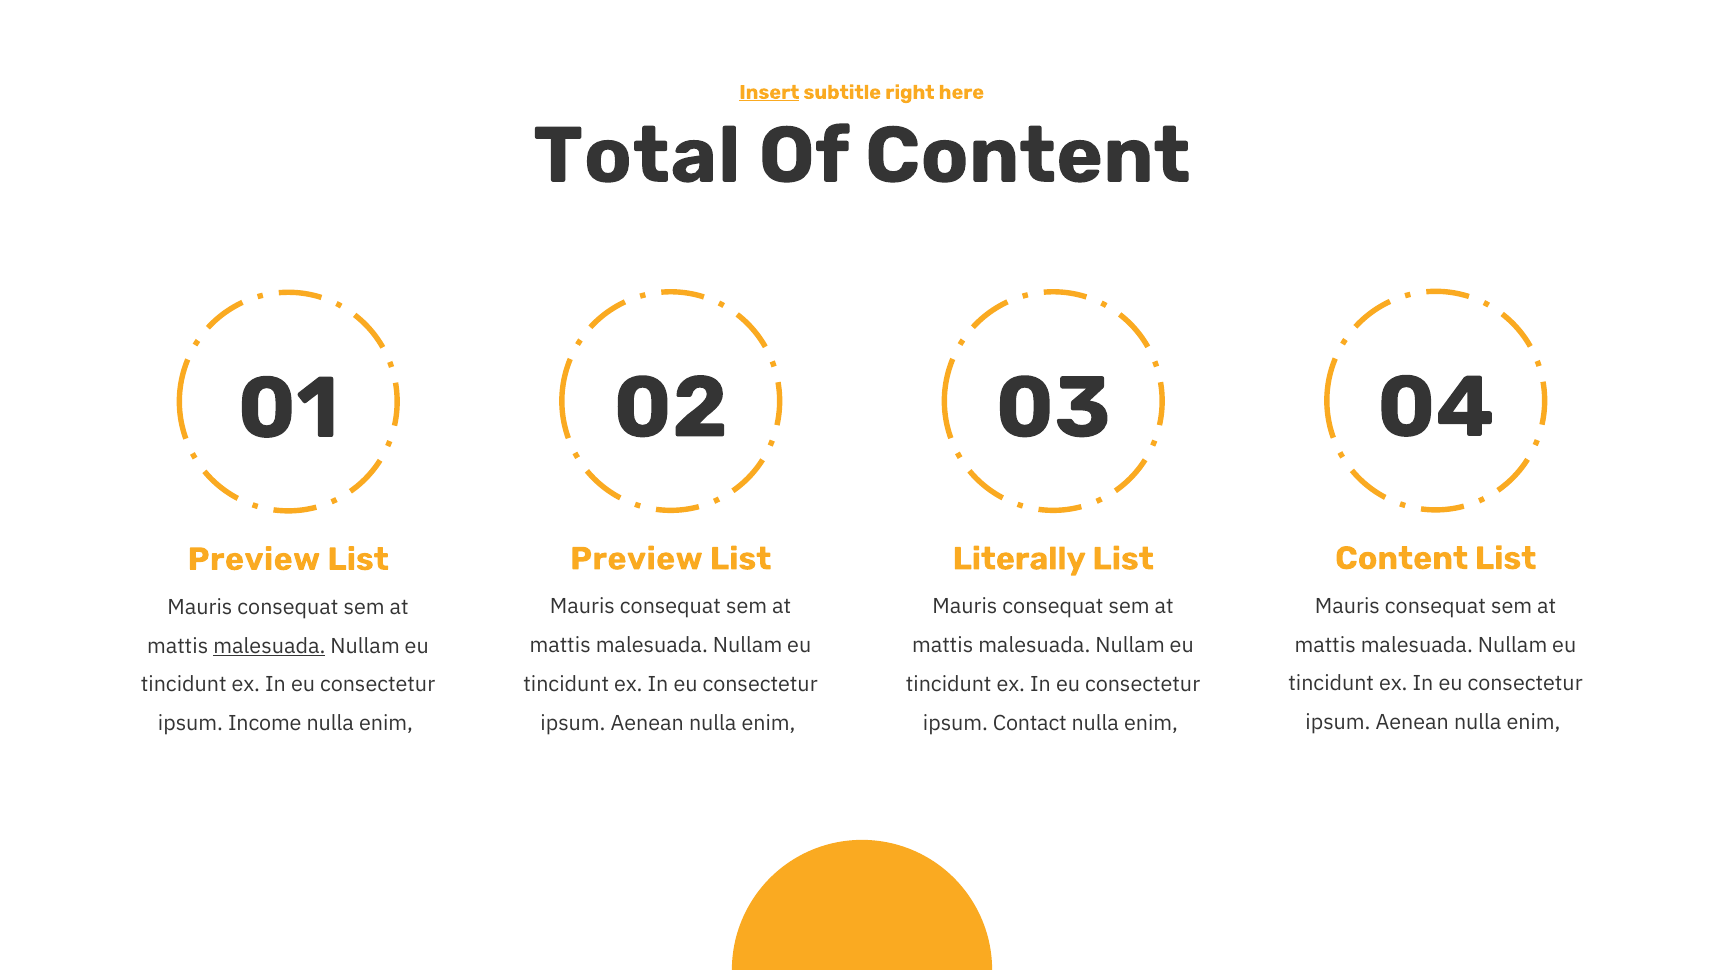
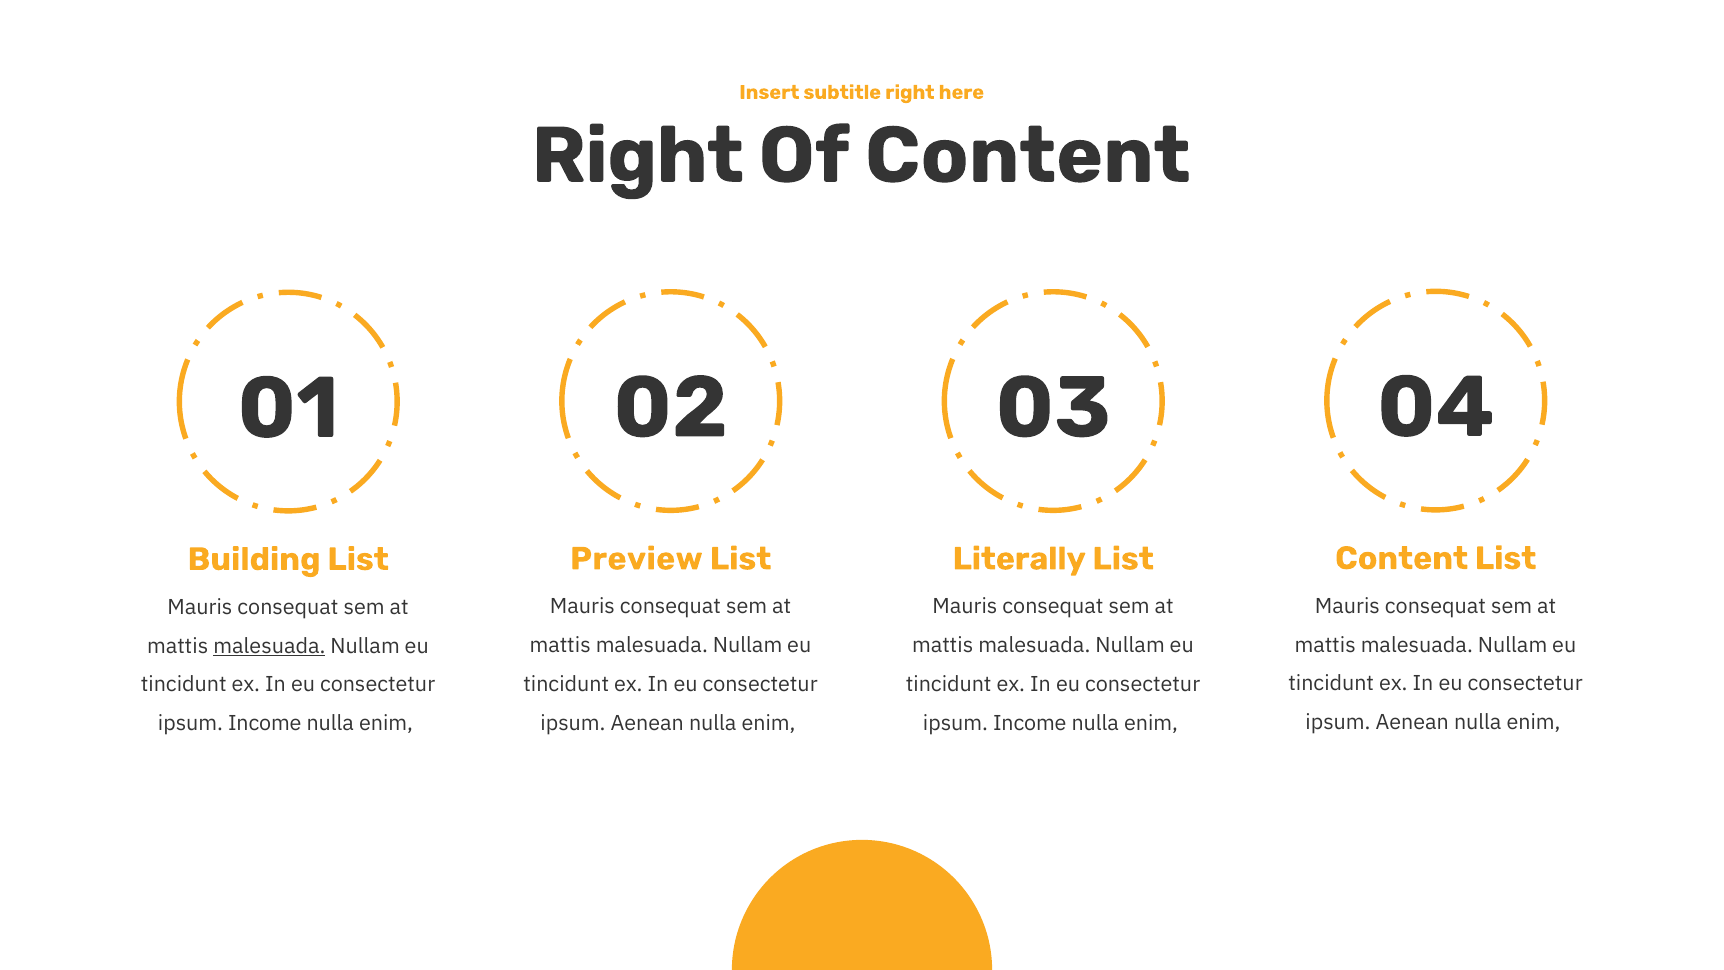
Insert underline: present -> none
Total at (637, 156): Total -> Right
Preview at (254, 559): Preview -> Building
Contact at (1030, 723): Contact -> Income
